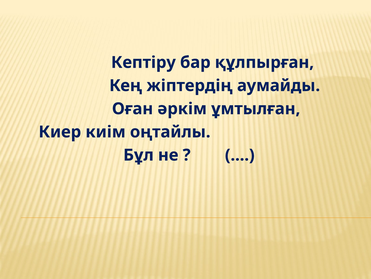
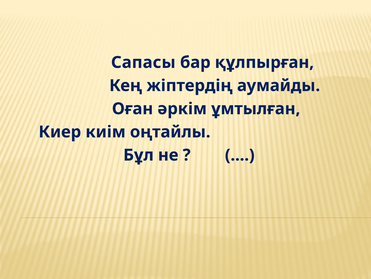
Кептіру: Кептіру -> Сапасы
